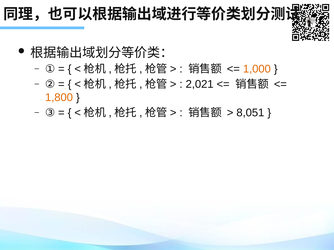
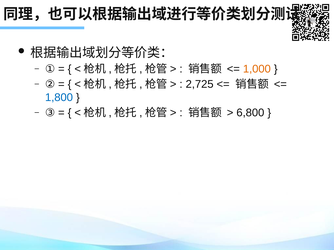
2,021: 2,021 -> 2,725
1,800 colour: orange -> blue
8,051: 8,051 -> 6,800
